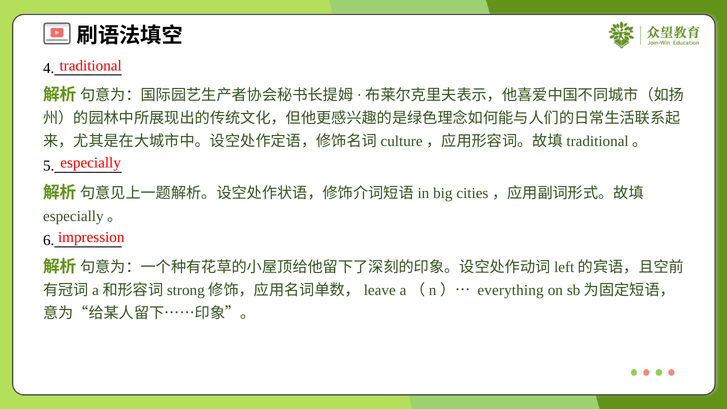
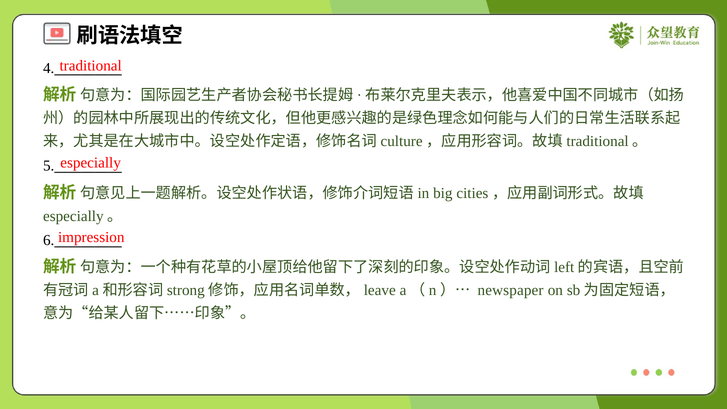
everything: everything -> newspaper
